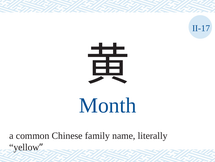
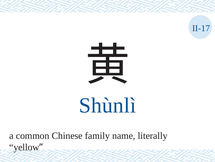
Month: Month -> Shùnlì
